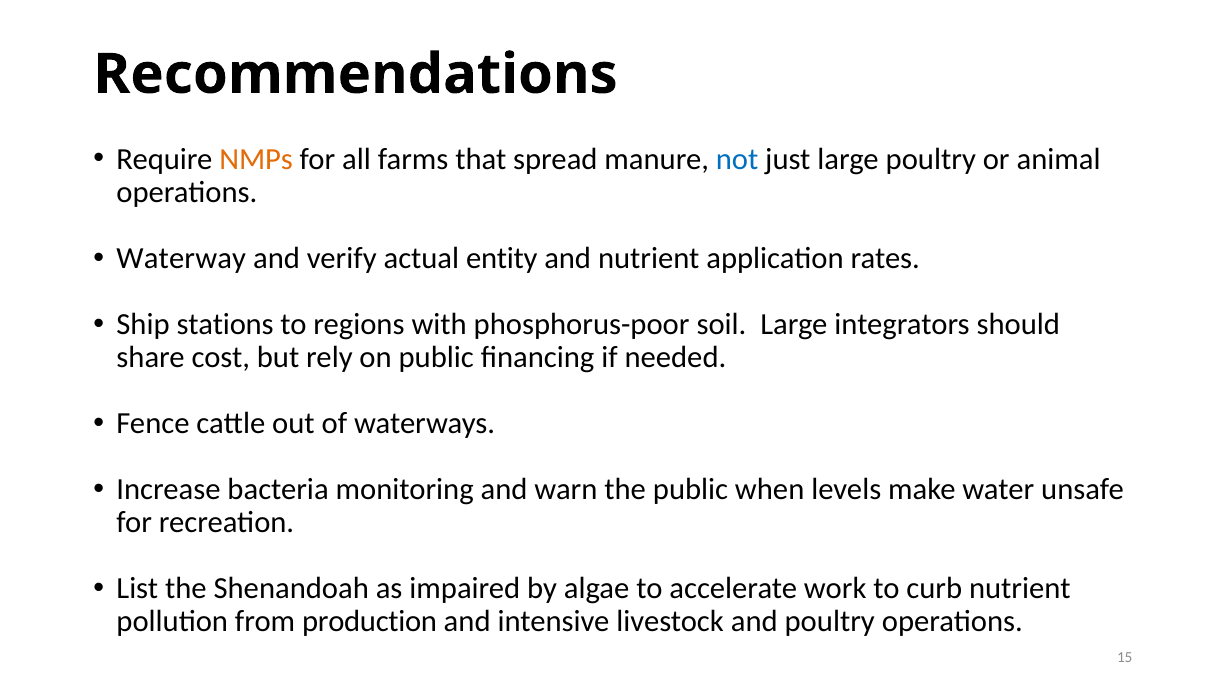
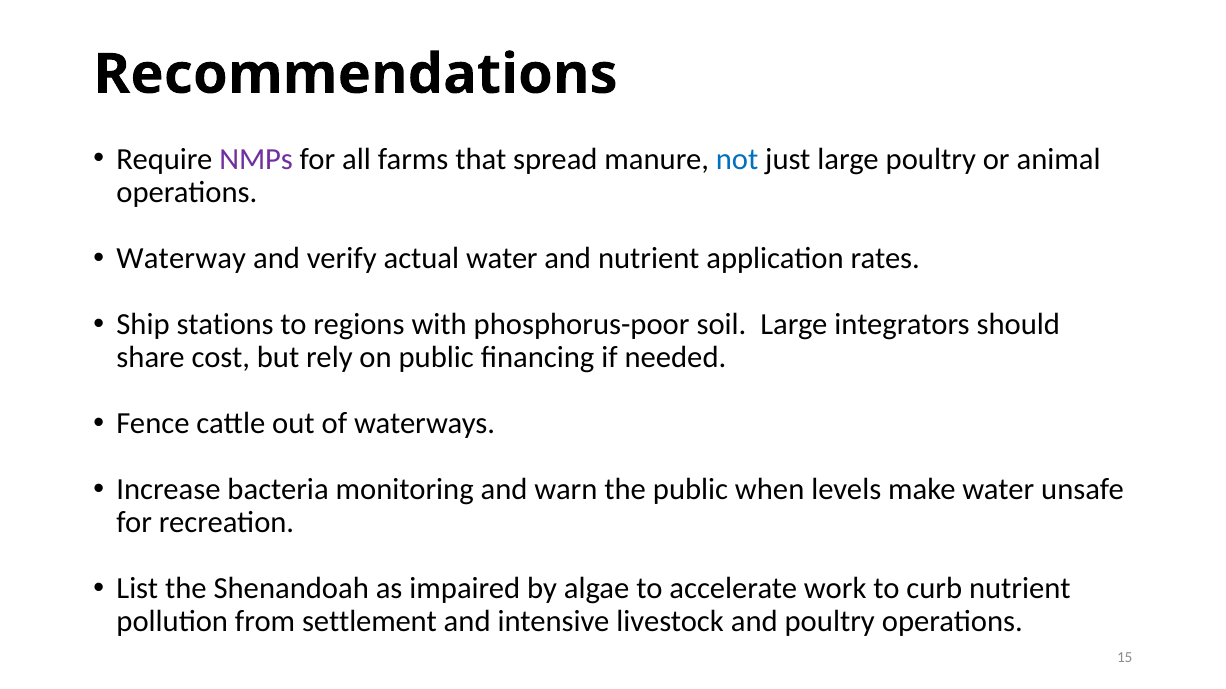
NMPs colour: orange -> purple
actual entity: entity -> water
production: production -> settlement
